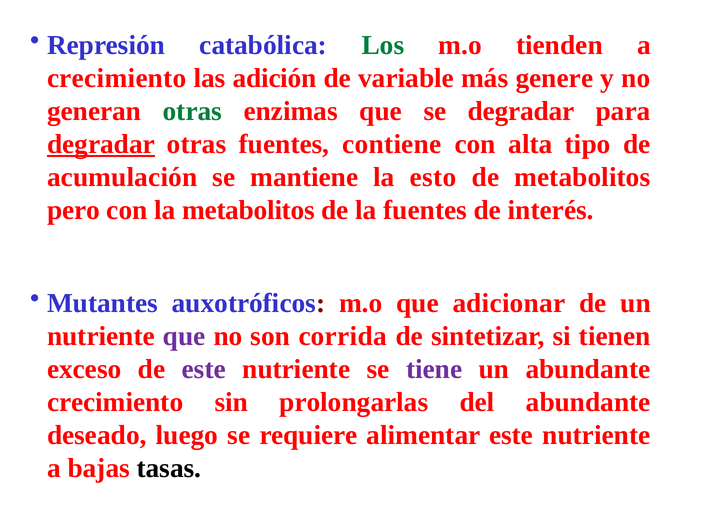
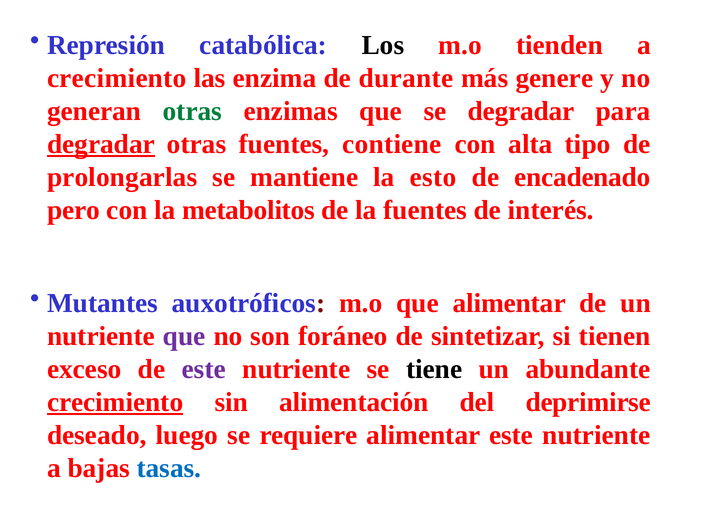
Los colour: green -> black
adición: adición -> enzima
variable: variable -> durante
acumulación: acumulación -> prolongarlas
de metabolitos: metabolitos -> encadenado
que adicionar: adicionar -> alimentar
corrida: corrida -> foráneo
tiene colour: purple -> black
crecimiento at (115, 402) underline: none -> present
prolongarlas: prolongarlas -> alimentación
del abundante: abundante -> deprimirse
tasas colour: black -> blue
